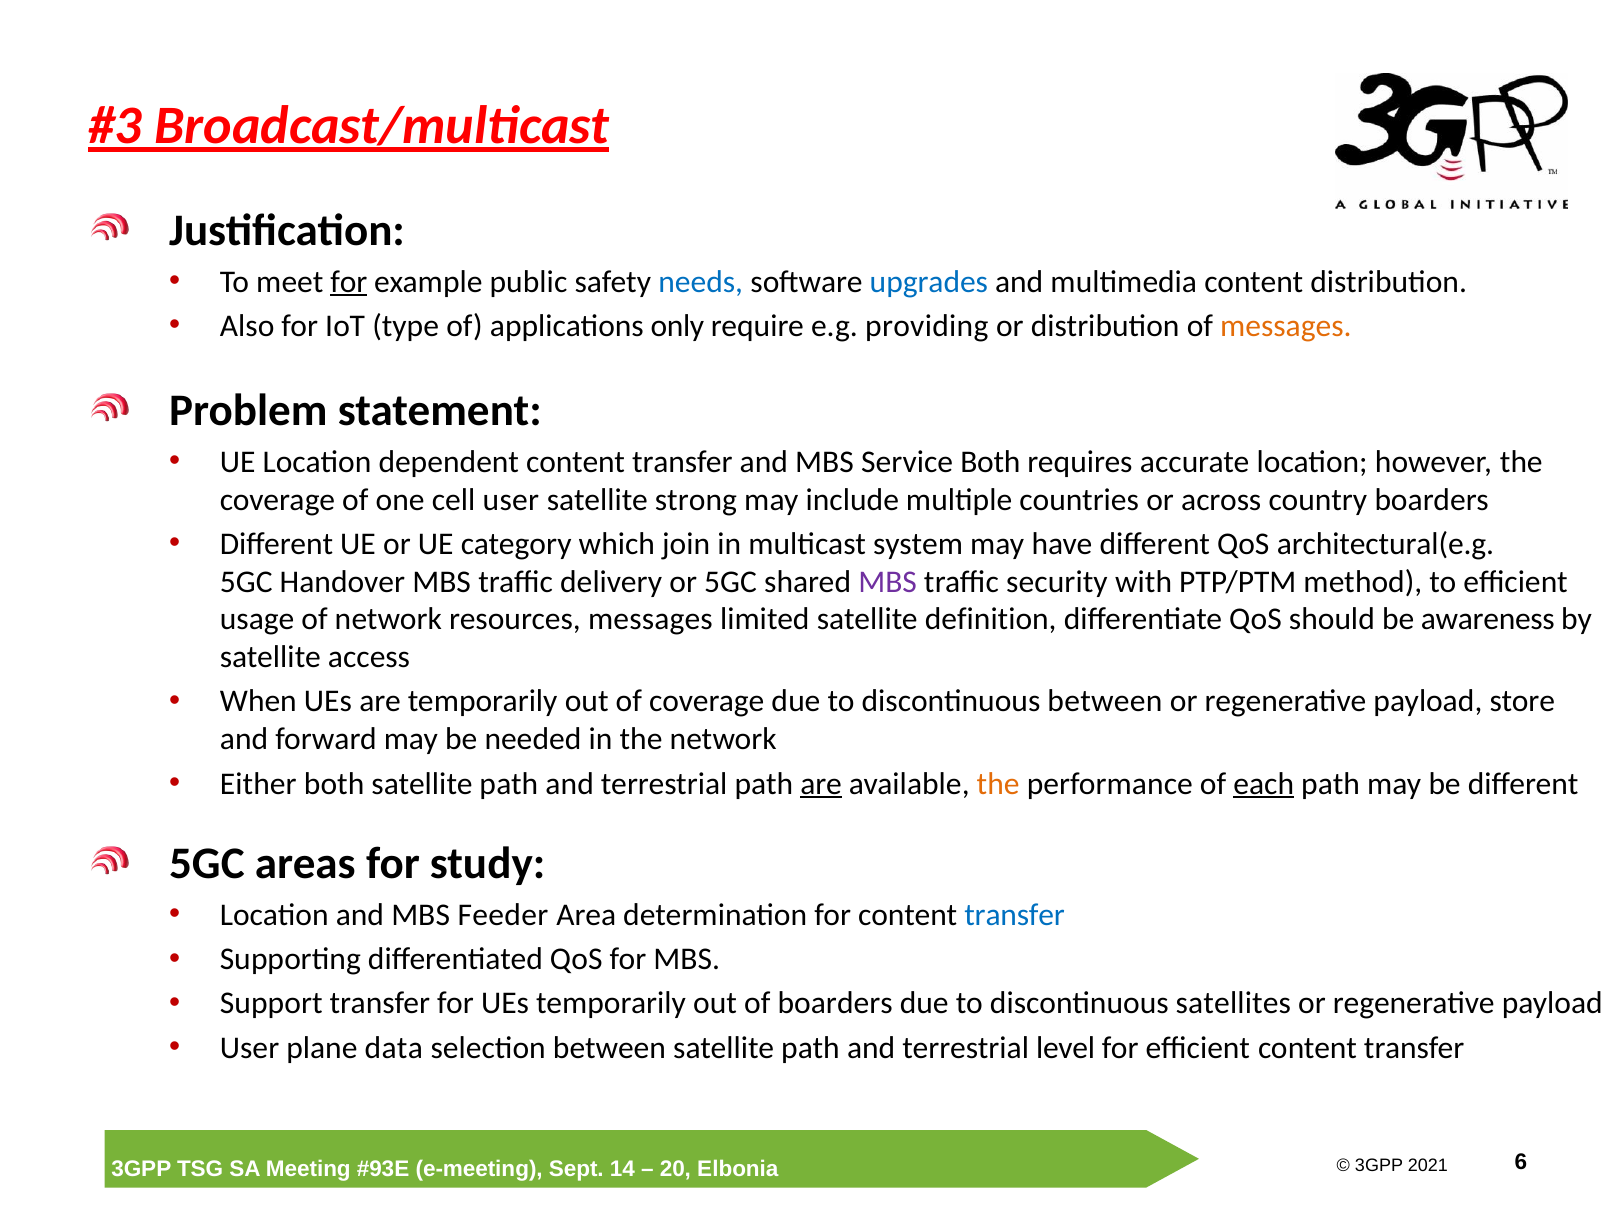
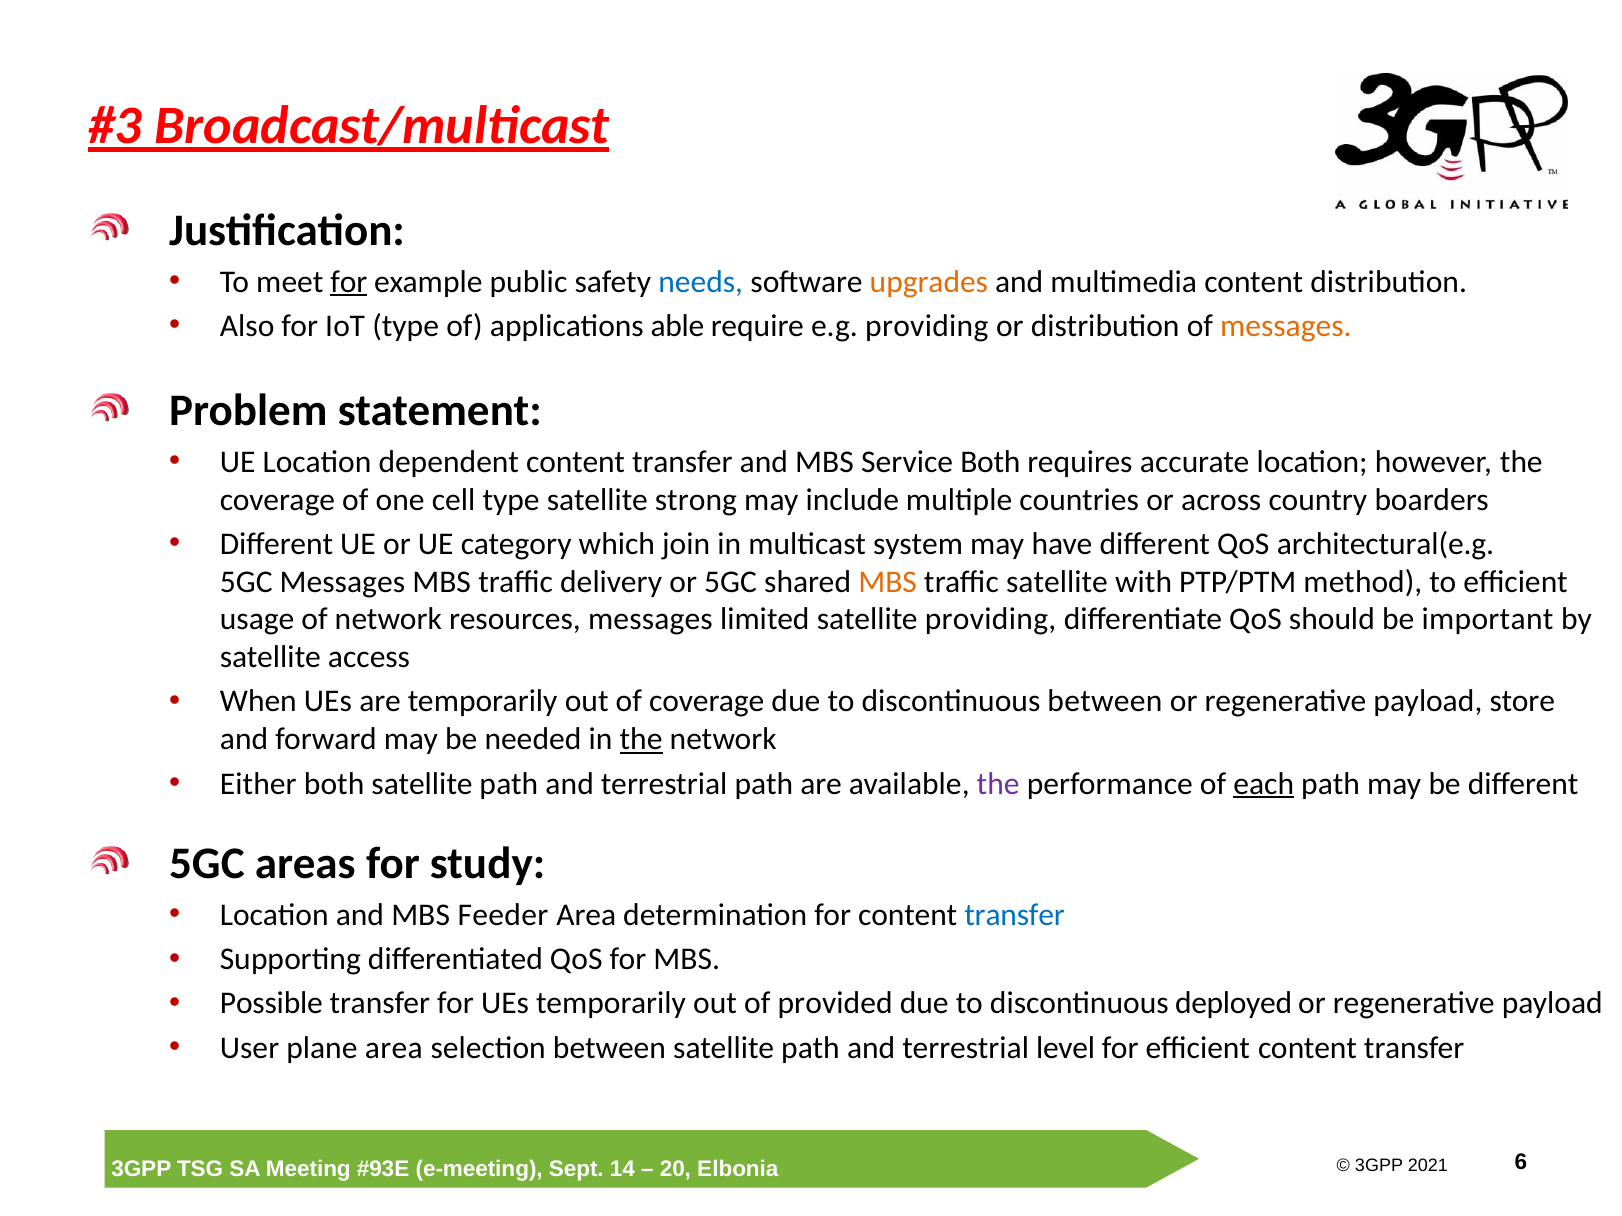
upgrades colour: blue -> orange
only: only -> able
cell user: user -> type
5GC Handover: Handover -> Messages
MBS at (888, 582) colour: purple -> orange
traffic security: security -> satellite
definition at (991, 620): definition -> providing
awareness: awareness -> important
the at (641, 740) underline: none -> present
are at (821, 784) underline: present -> none
the at (998, 784) colour: orange -> purple
Support: Support -> Possible
of boarders: boarders -> provided
satellites: satellites -> deployed
plane data: data -> area
